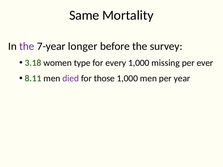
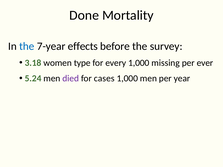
Same: Same -> Done
the at (27, 46) colour: purple -> blue
longer: longer -> effects
8.11: 8.11 -> 5.24
those: those -> cases
